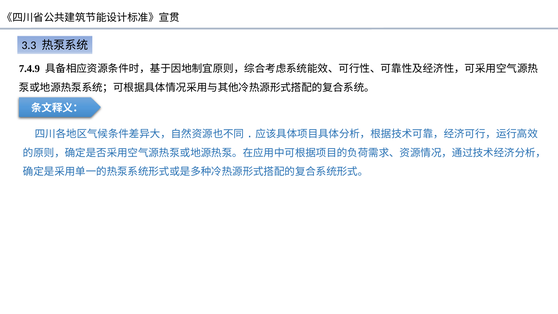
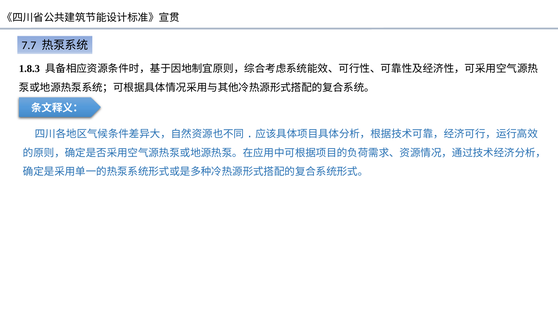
3.3: 3.3 -> 7.7
7.4.9: 7.4.9 -> 1.8.3
